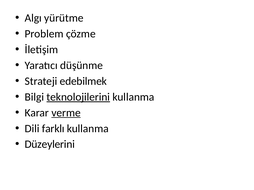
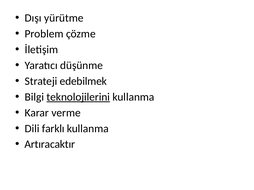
Algı: Algı -> Dışı
verme underline: present -> none
Düzeylerini: Düzeylerini -> Artıracaktır
